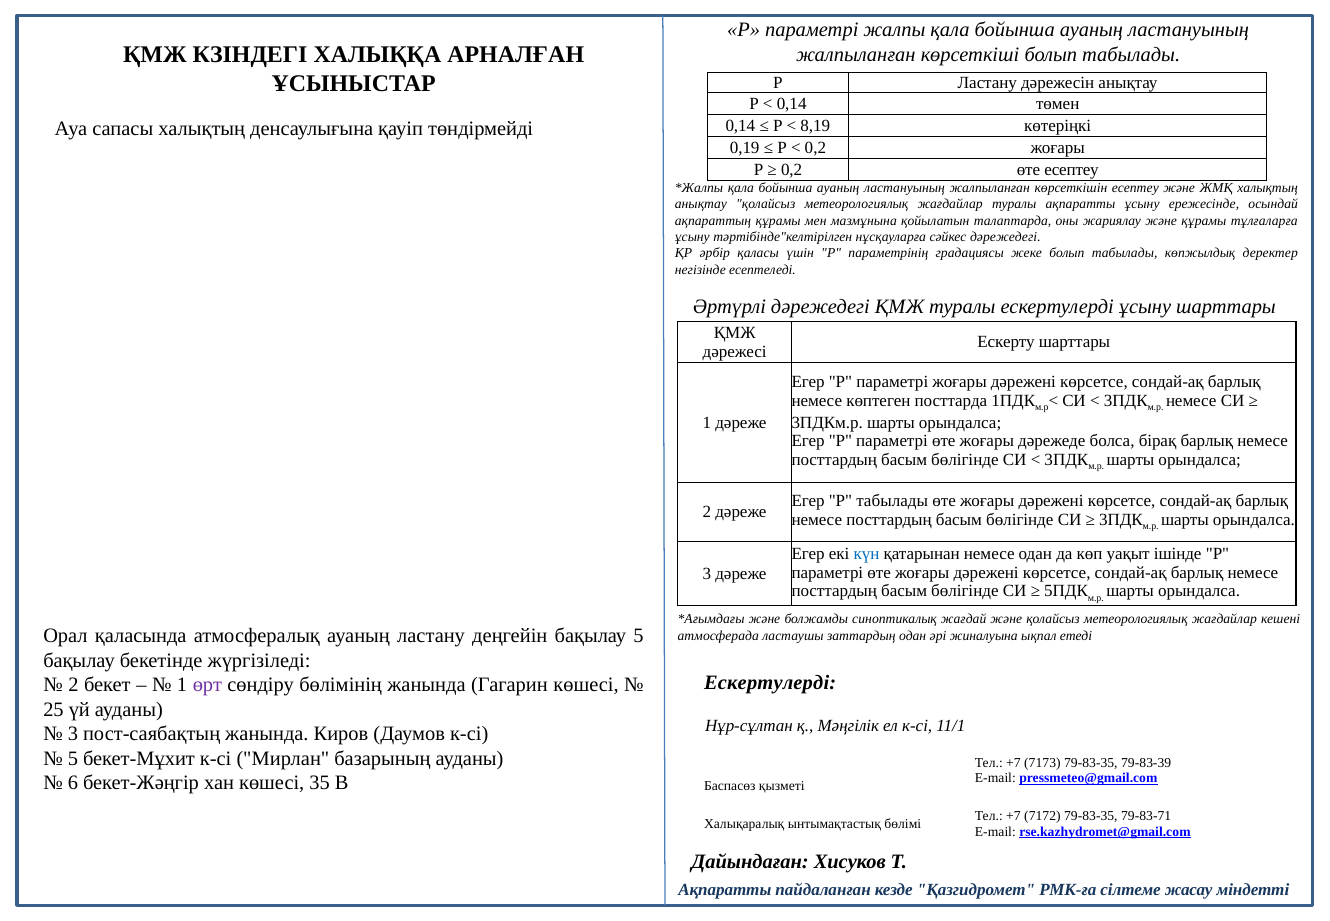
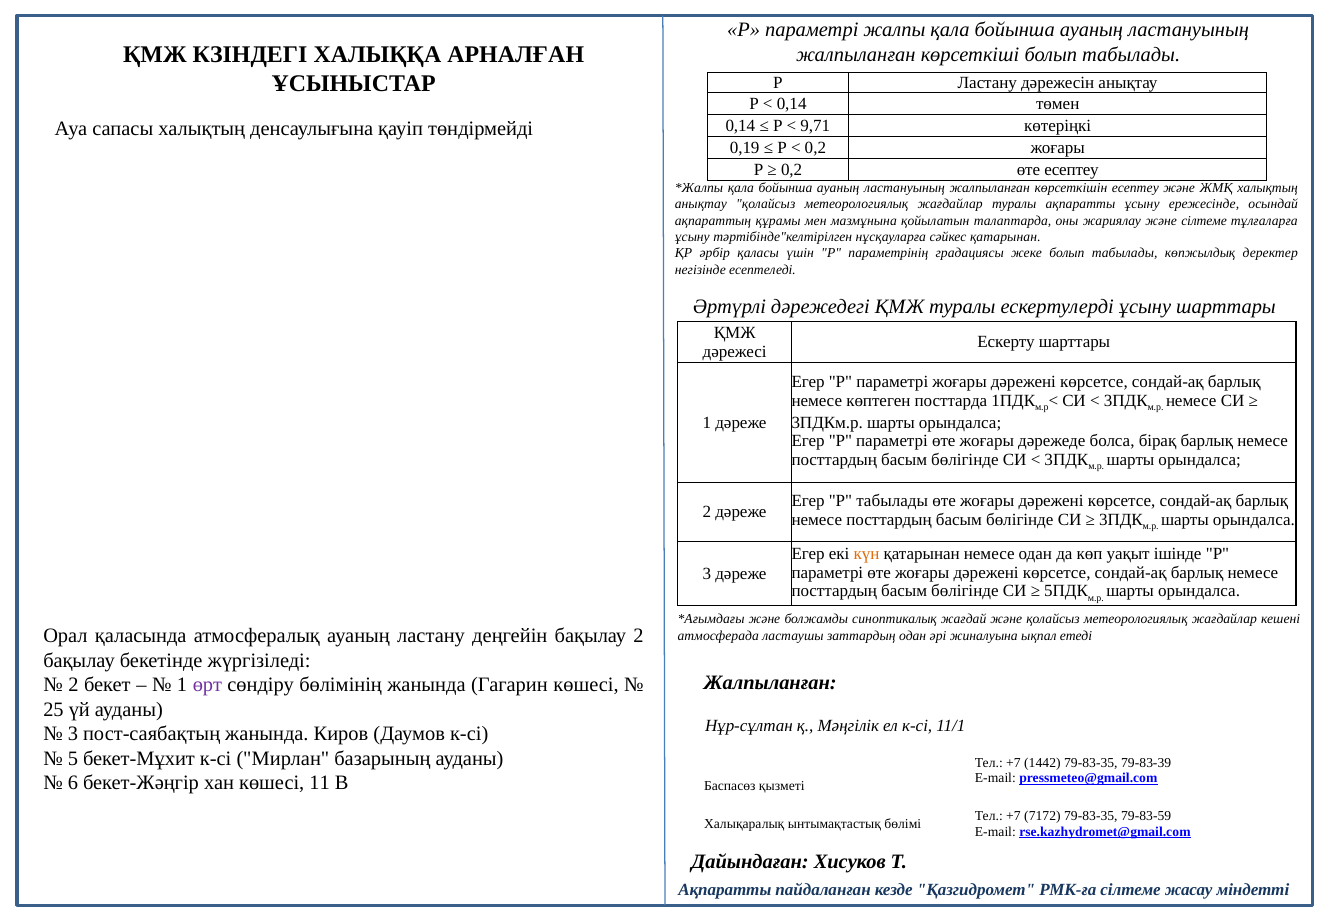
8,19: 8,19 -> 9,71
және құрамы: құрамы -> сілтеме
сәйкес дәрежедегі: дәрежедегі -> қатарынан
күн colour: blue -> orange
бақылау 5: 5 -> 2
Ескертулерді at (770, 683): Ескертулерді -> Жалпыланған
7173: 7173 -> 1442
35: 35 -> 11
79-83-71: 79-83-71 -> 79-83-59
